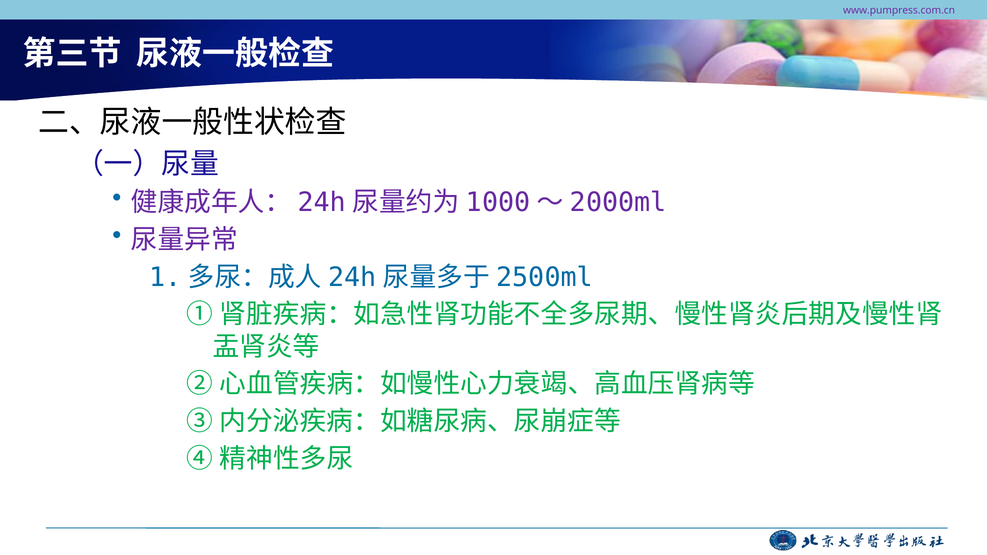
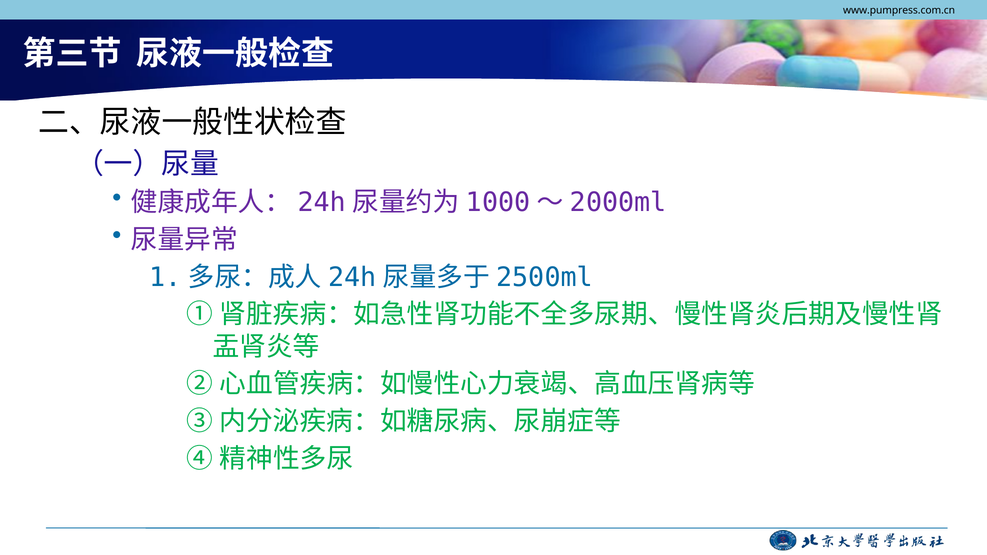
www.pumpress.com.cn colour: purple -> black
